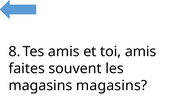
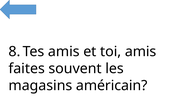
magasins magasins: magasins -> américain
